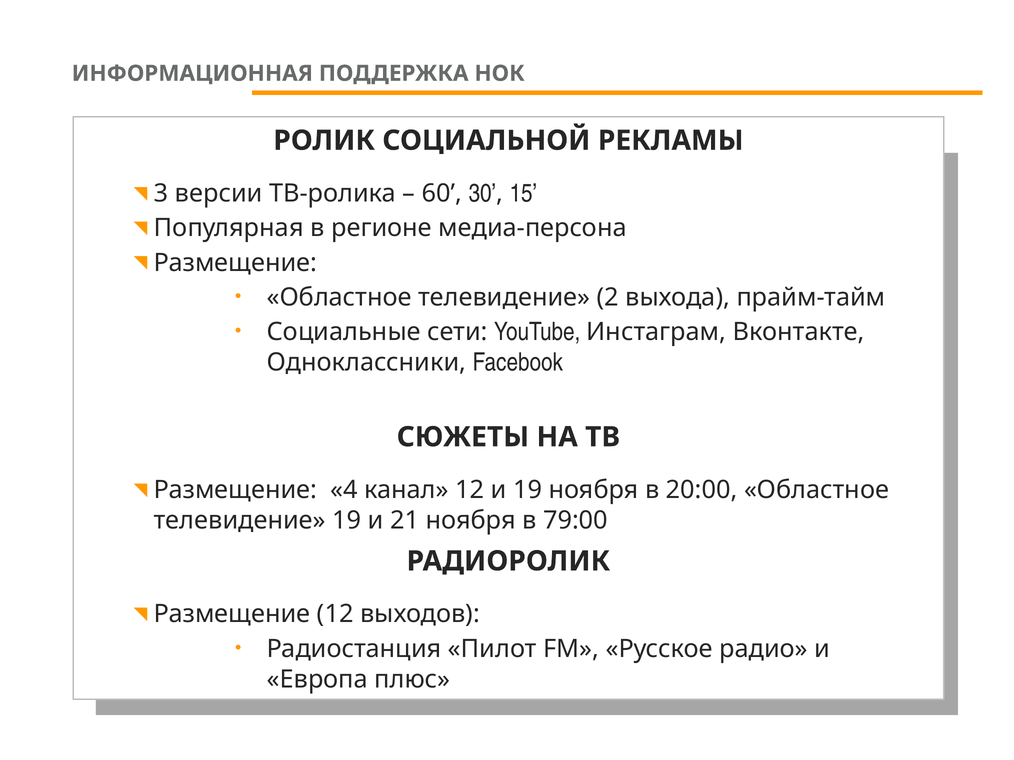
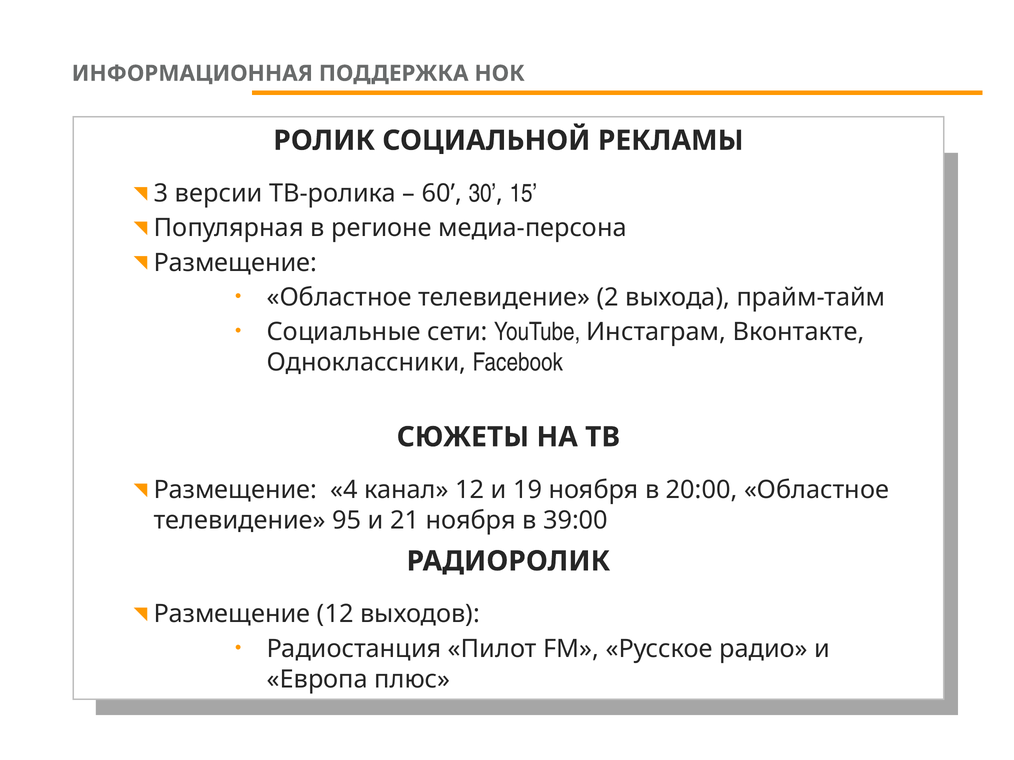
телевидение 19: 19 -> 95
79:00: 79:00 -> 39:00
